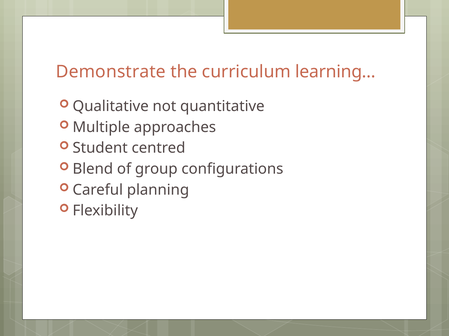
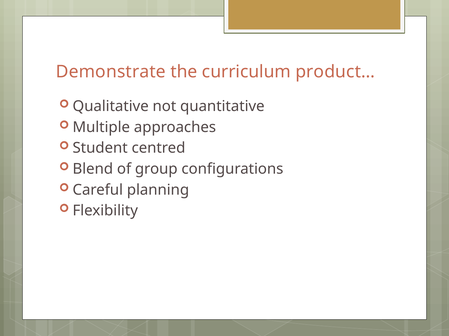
learning…: learning… -> product…
